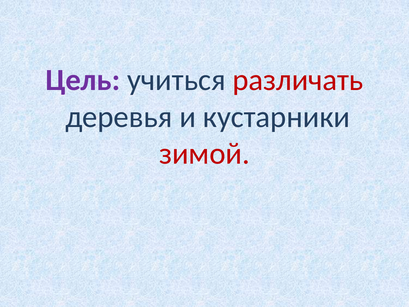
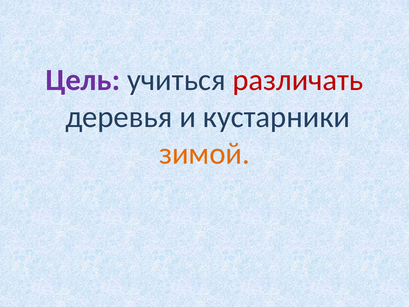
зимой colour: red -> orange
